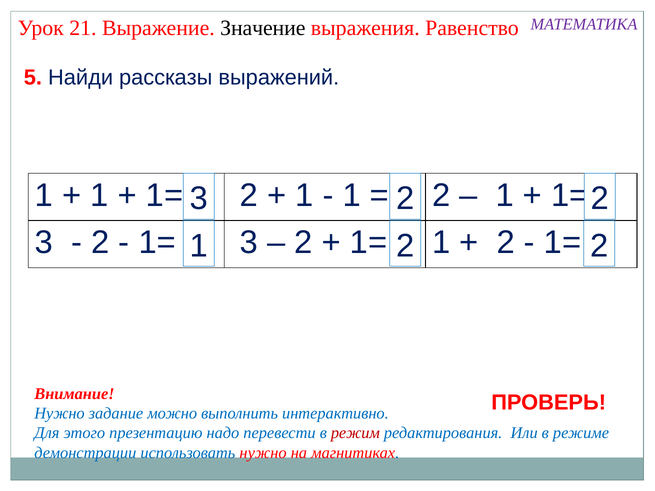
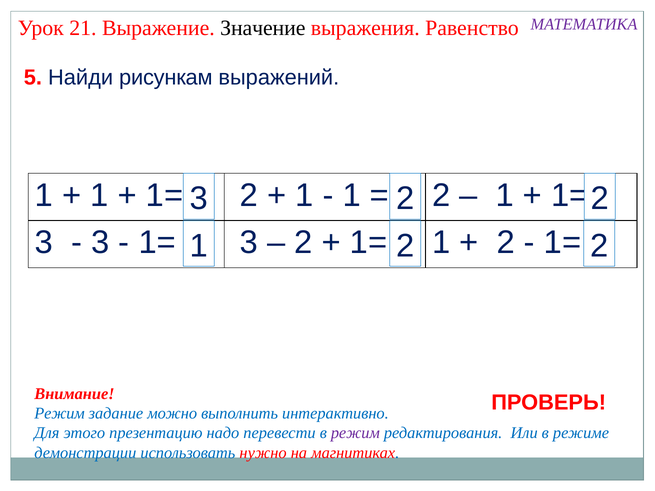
рассказы: рассказы -> рисункам
2 at (100, 243): 2 -> 3
Нужно at (60, 414): Нужно -> Режим
режим at (355, 433) colour: red -> purple
